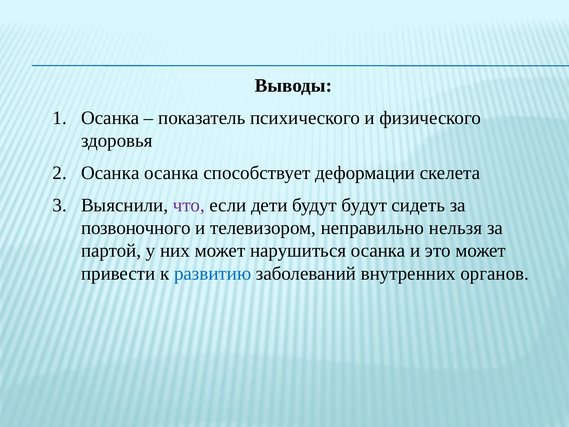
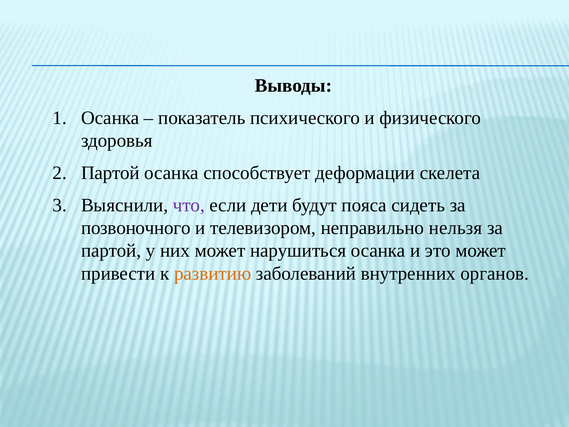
Осанка at (110, 173): Осанка -> Партой
будут будут: будут -> пояса
развитию colour: blue -> orange
